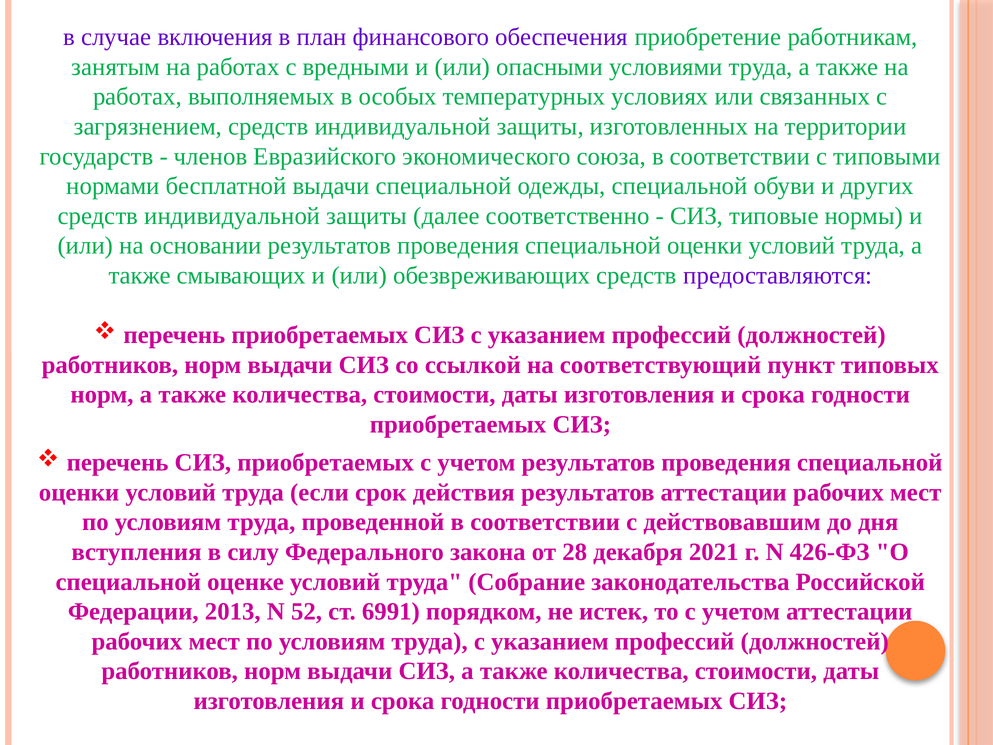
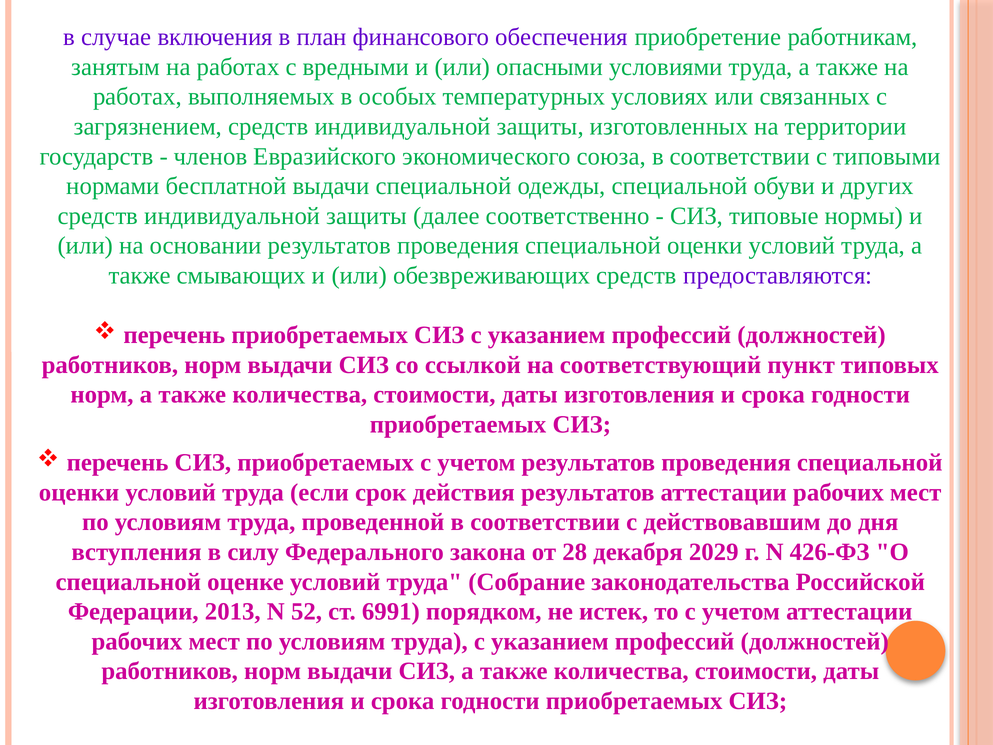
2021: 2021 -> 2029
